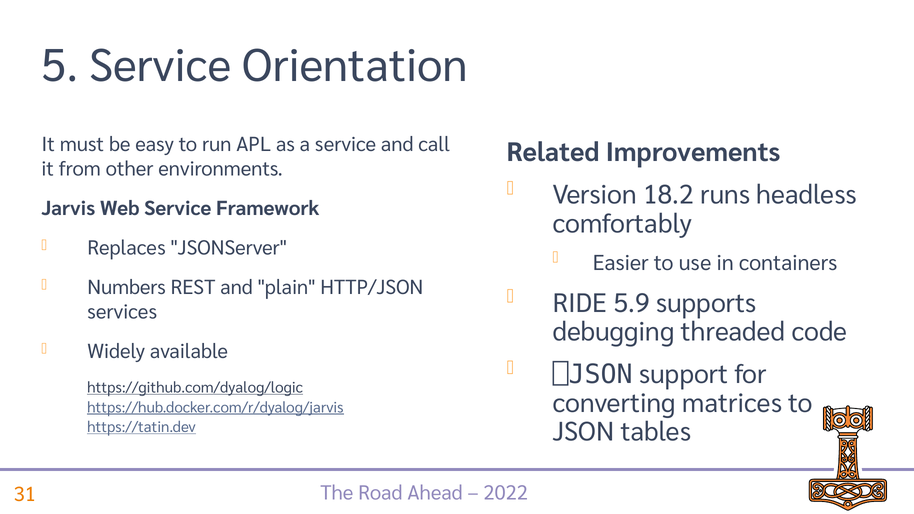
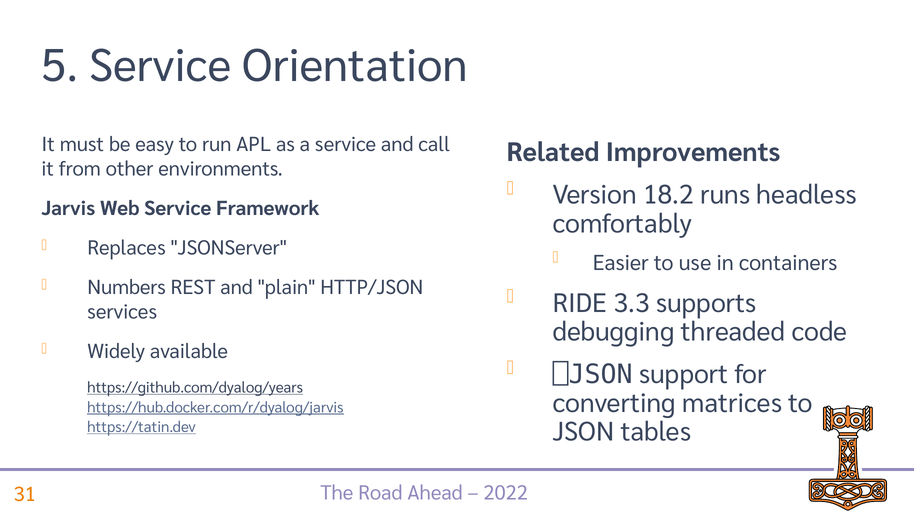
5.9: 5.9 -> 3.3
https://github.com/dyalog/logic: https://github.com/dyalog/logic -> https://github.com/dyalog/years
